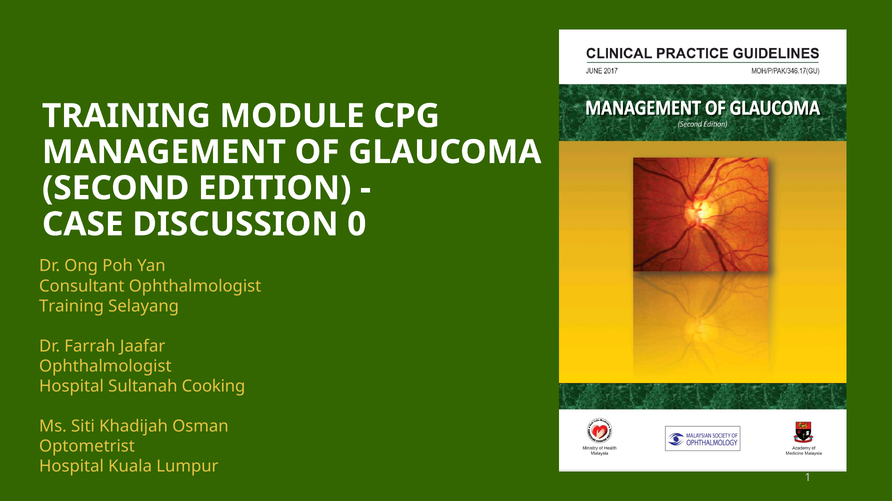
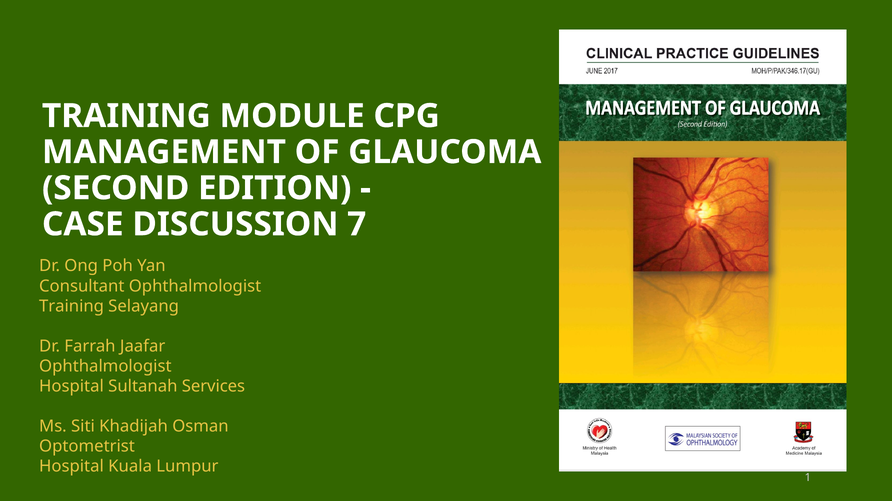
0: 0 -> 7
Cooking: Cooking -> Services
